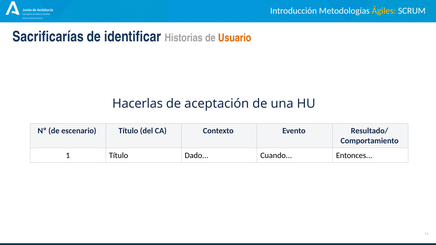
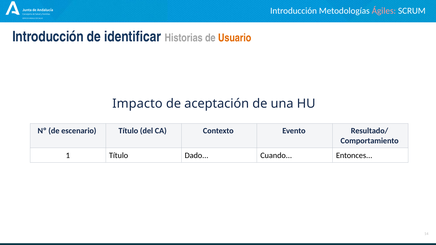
Ágiles colour: yellow -> pink
Sacrificarías at (48, 37): Sacrificarías -> Introducción
Hacerlas: Hacerlas -> Impacto
